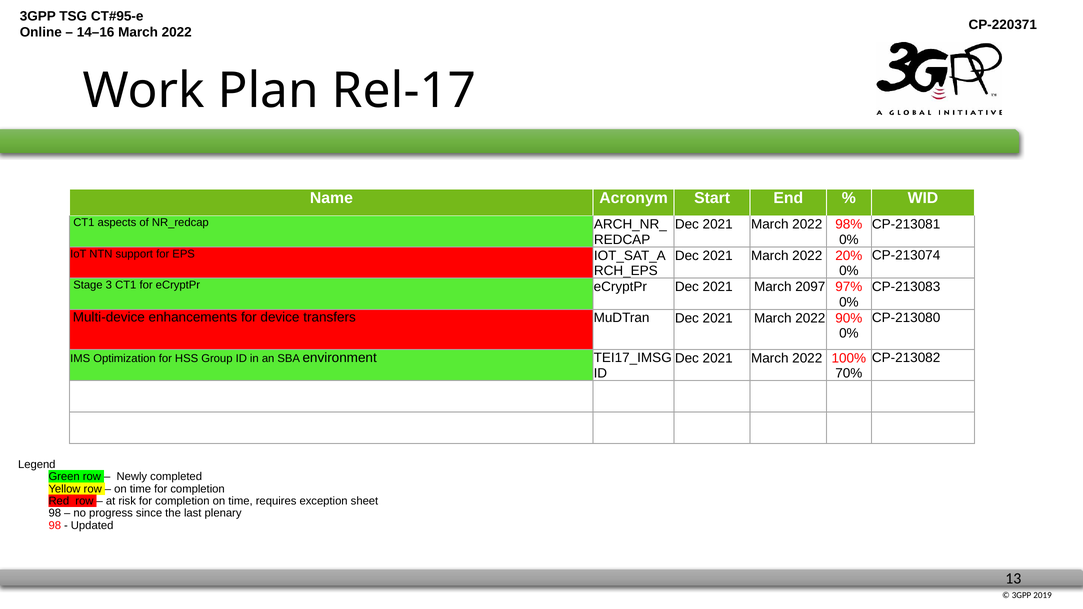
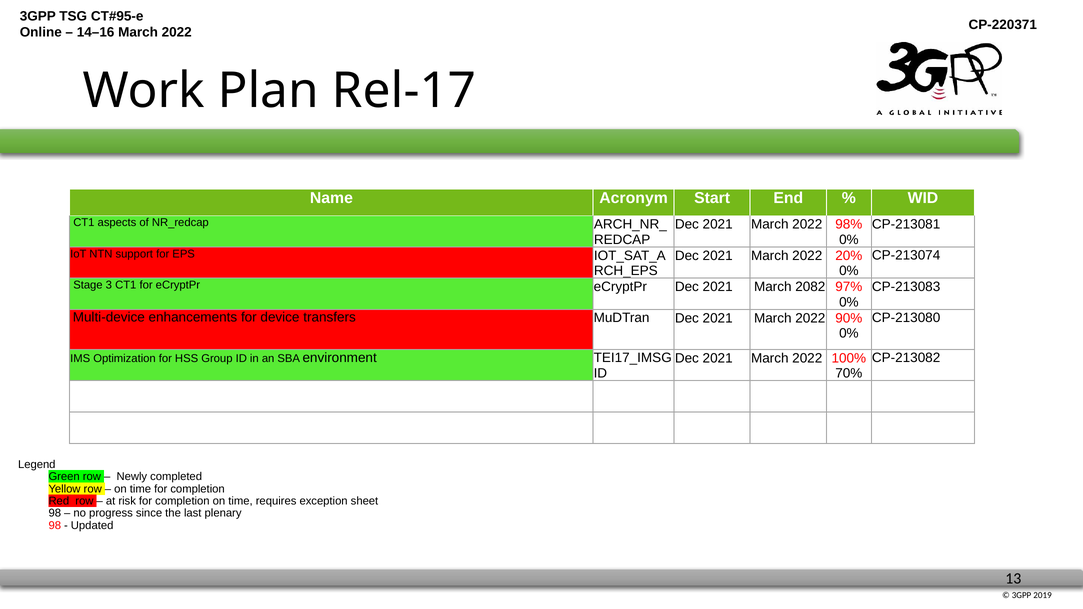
2097: 2097 -> 2082
